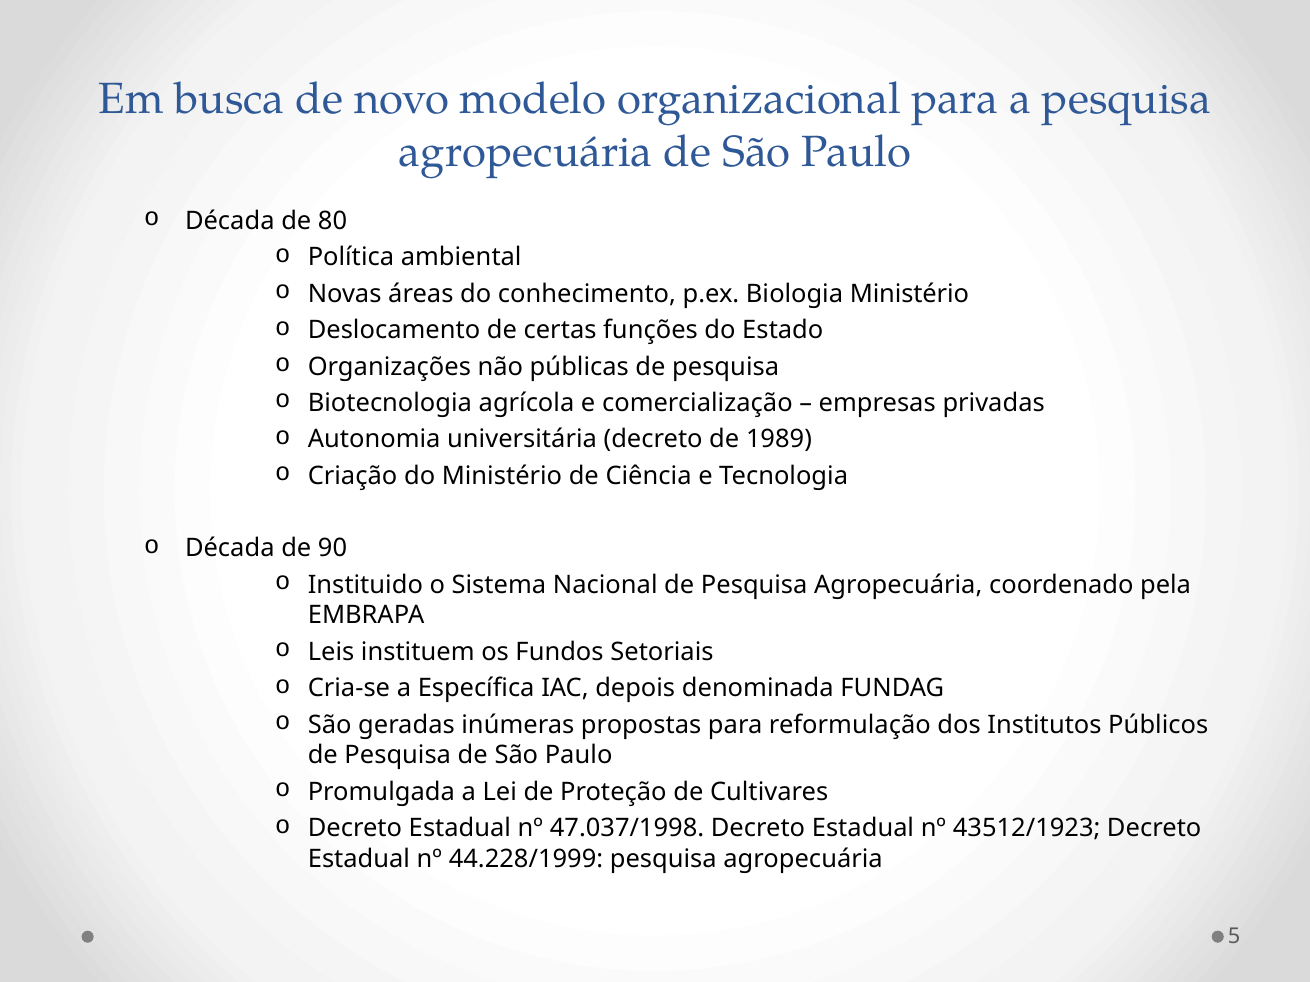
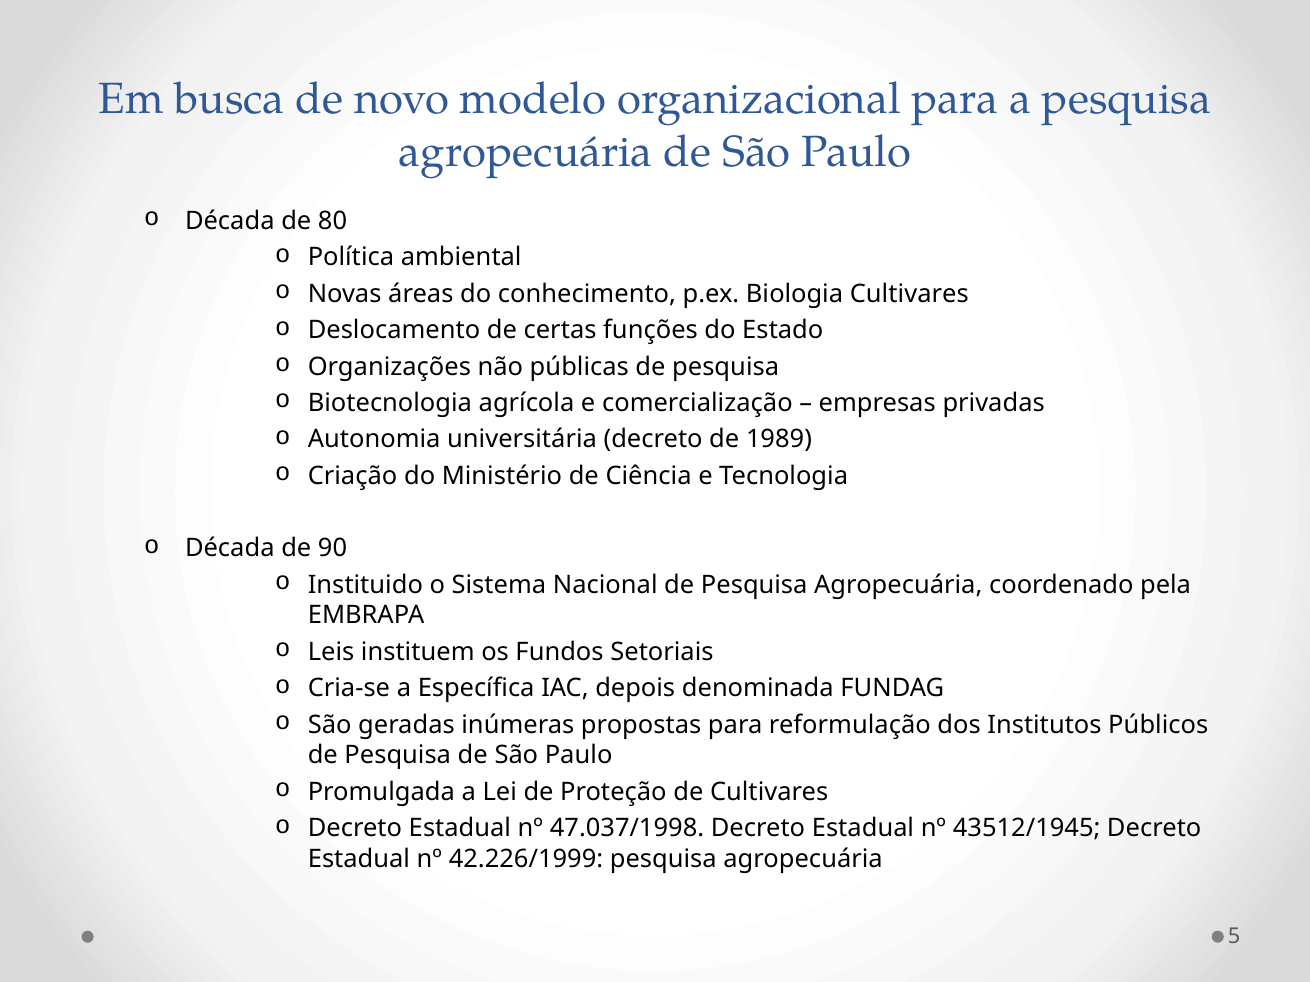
Biologia Ministério: Ministério -> Cultivares
43512/1923: 43512/1923 -> 43512/1945
44.228/1999: 44.228/1999 -> 42.226/1999
